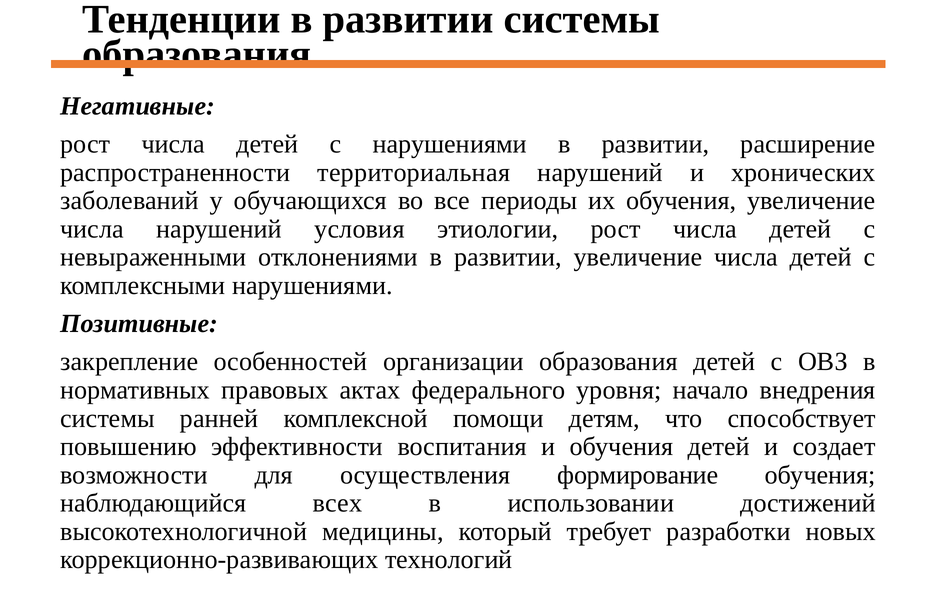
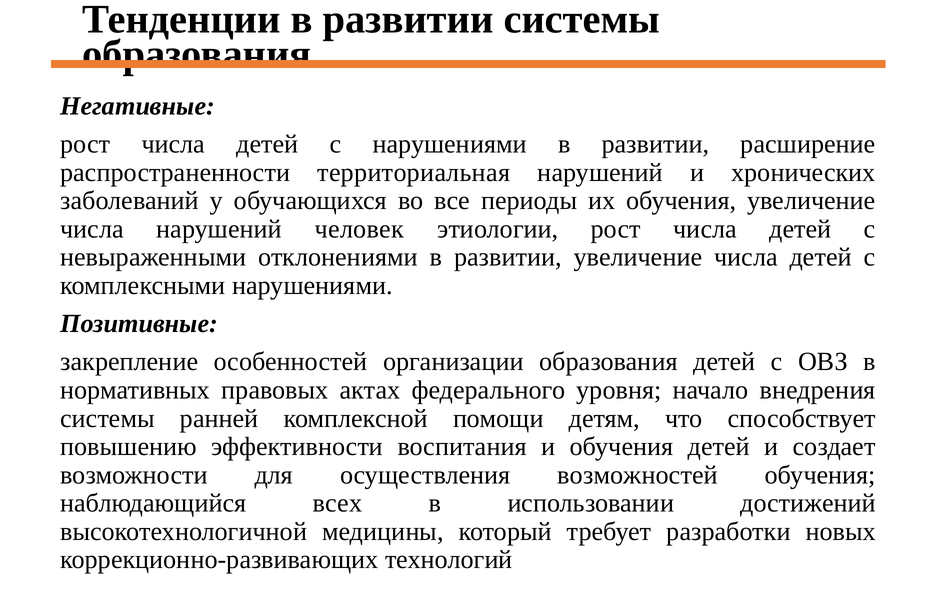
условия: условия -> человек
формирование: формирование -> возможностей
